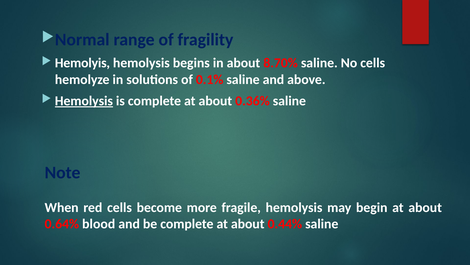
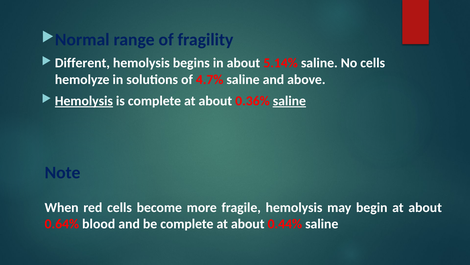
Hemolyis: Hemolyis -> Different
8.70%: 8.70% -> 5.14%
0.1%: 0.1% -> 4.7%
saline at (289, 101) underline: none -> present
